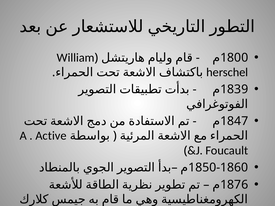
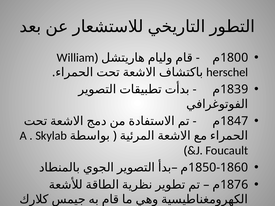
Active: Active -> Skylab
